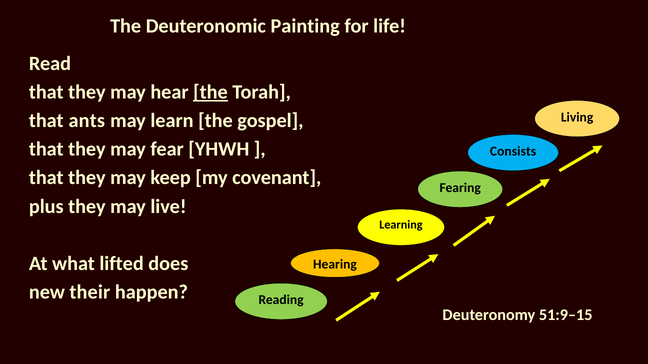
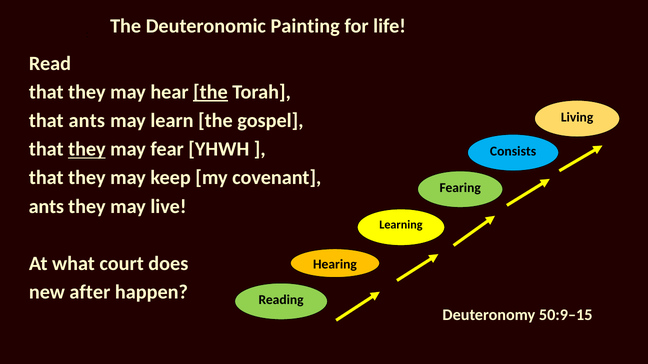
they at (87, 149) underline: none -> present
plus at (46, 207): plus -> ants
lifted: lifted -> court
their: their -> after
51:9–15: 51:9–15 -> 50:9–15
